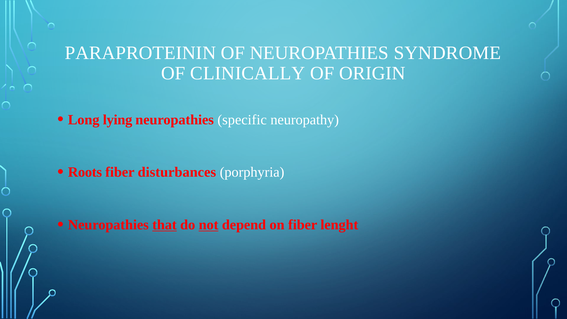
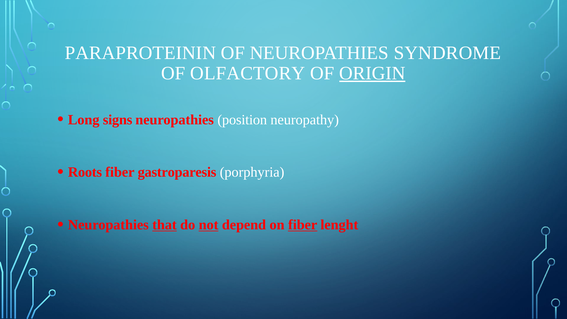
CLINICALLY: CLINICALLY -> OLFACTORY
ORIGIN underline: none -> present
lying: lying -> signs
specific: specific -> position
disturbances: disturbances -> gastroparesis
fiber at (303, 225) underline: none -> present
